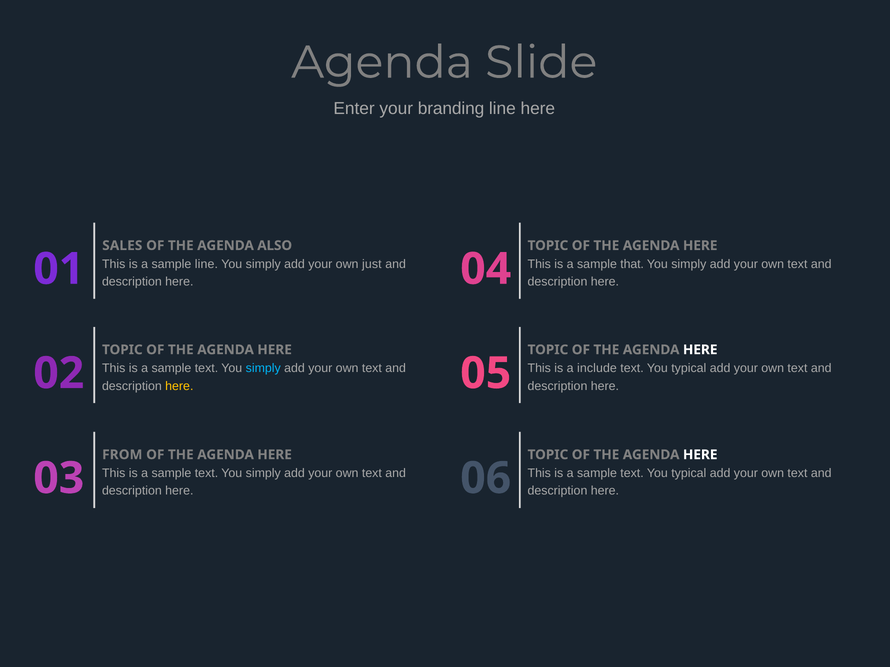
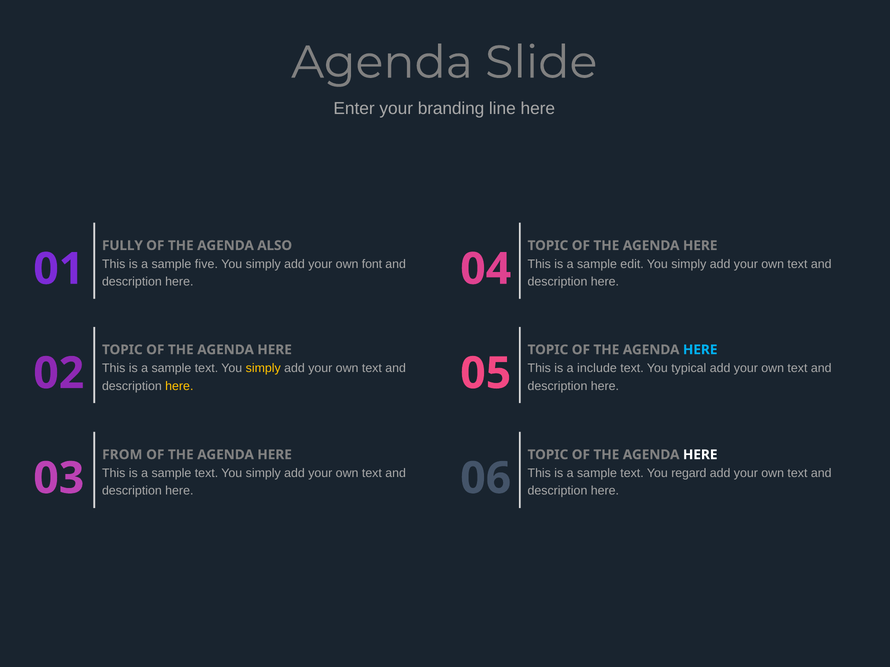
SALES: SALES -> FULLY
sample line: line -> five
just: just -> font
that: that -> edit
HERE at (700, 350) colour: white -> light blue
simply at (263, 368) colour: light blue -> yellow
sample text You typical: typical -> regard
